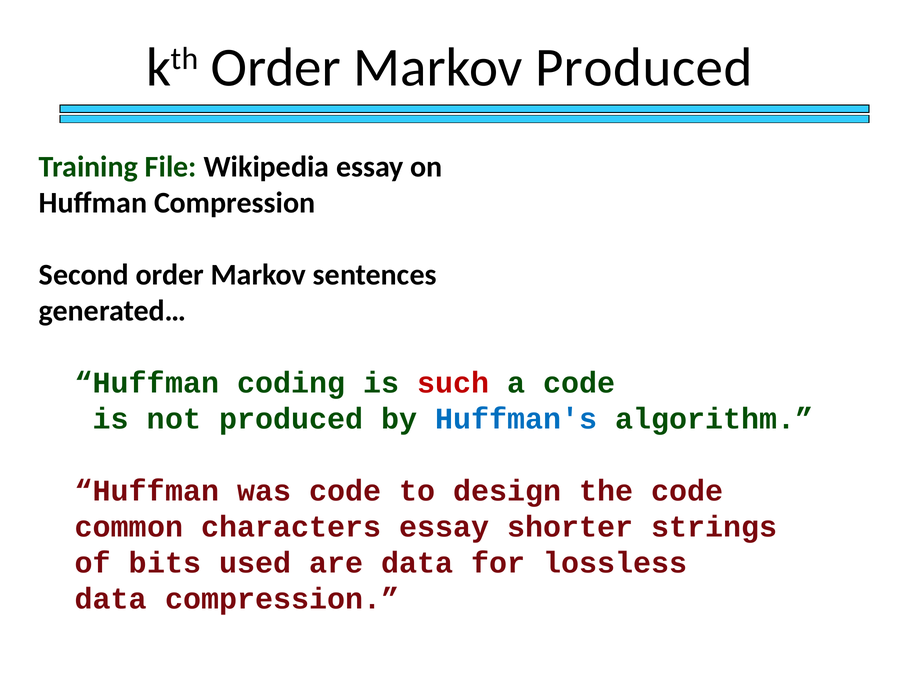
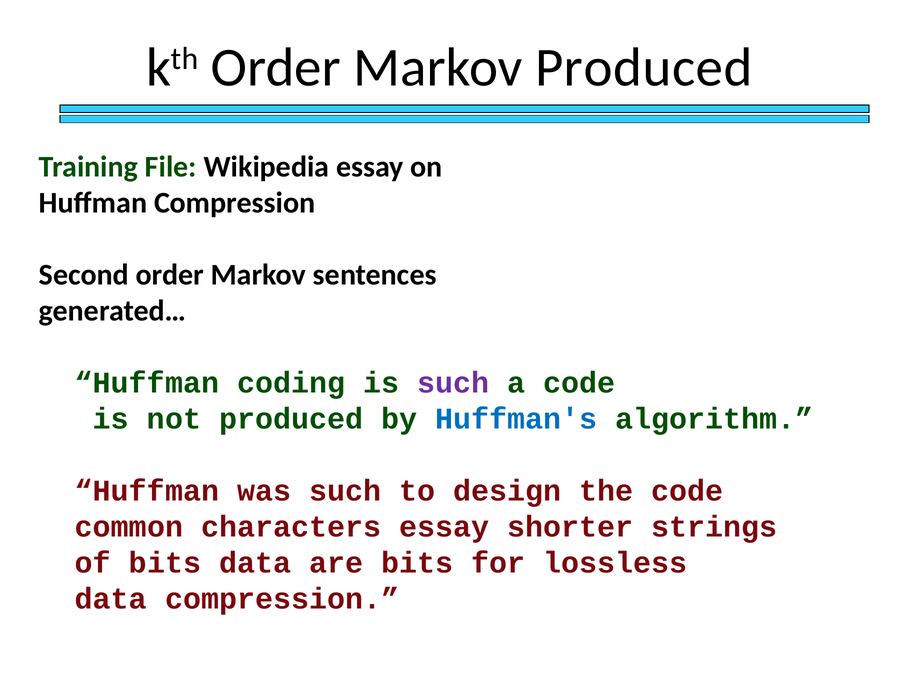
such at (453, 383) colour: red -> purple
was code: code -> such
bits used: used -> data
are data: data -> bits
